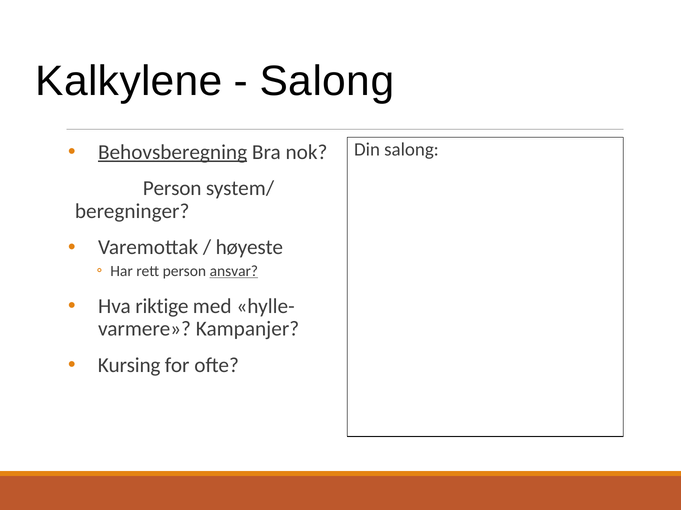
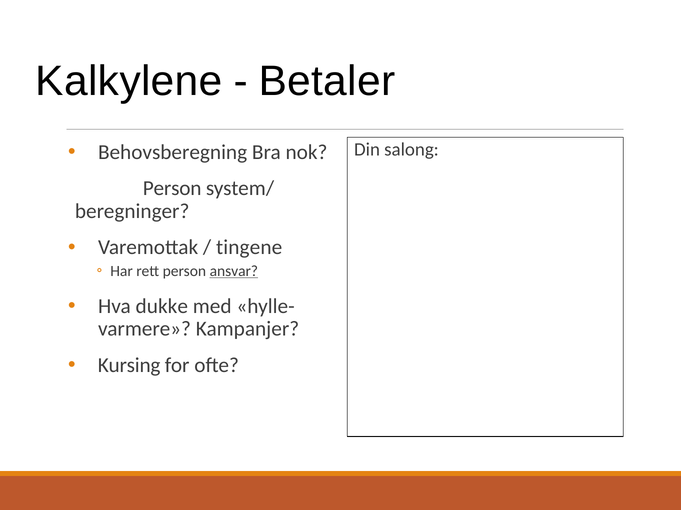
Salong at (327, 82): Salong -> Betaler
Behovsberegning underline: present -> none
høyeste: høyeste -> tingene
riktige: riktige -> dukke
